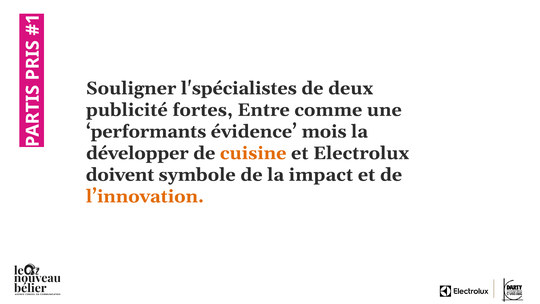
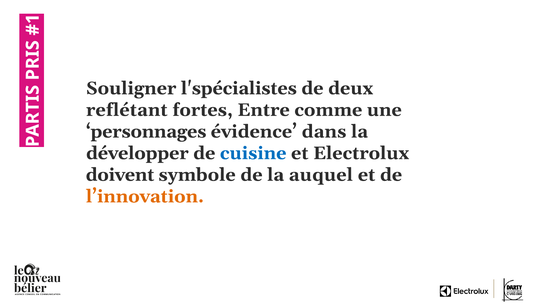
publicité: publicité -> reflétant
performants: performants -> personnages
mois: mois -> dans
cuisine colour: orange -> blue
impact: impact -> auquel
